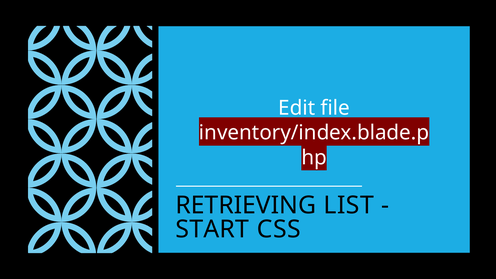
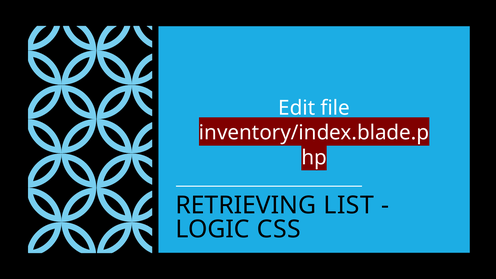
START: START -> LOGIC
